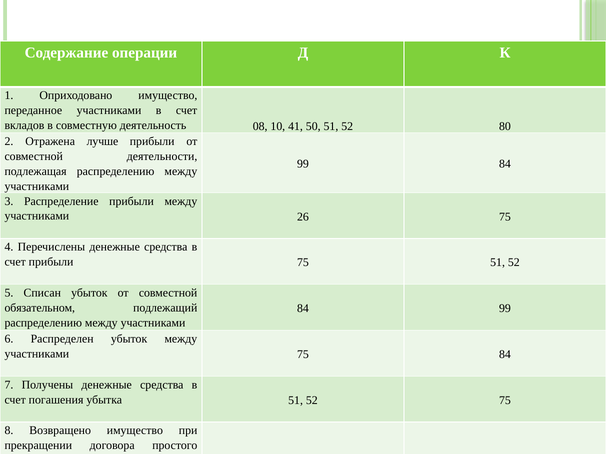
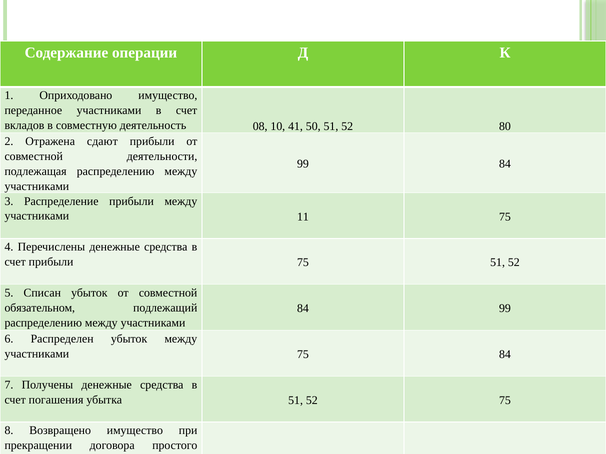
лучше: лучше -> сдают
26: 26 -> 11
